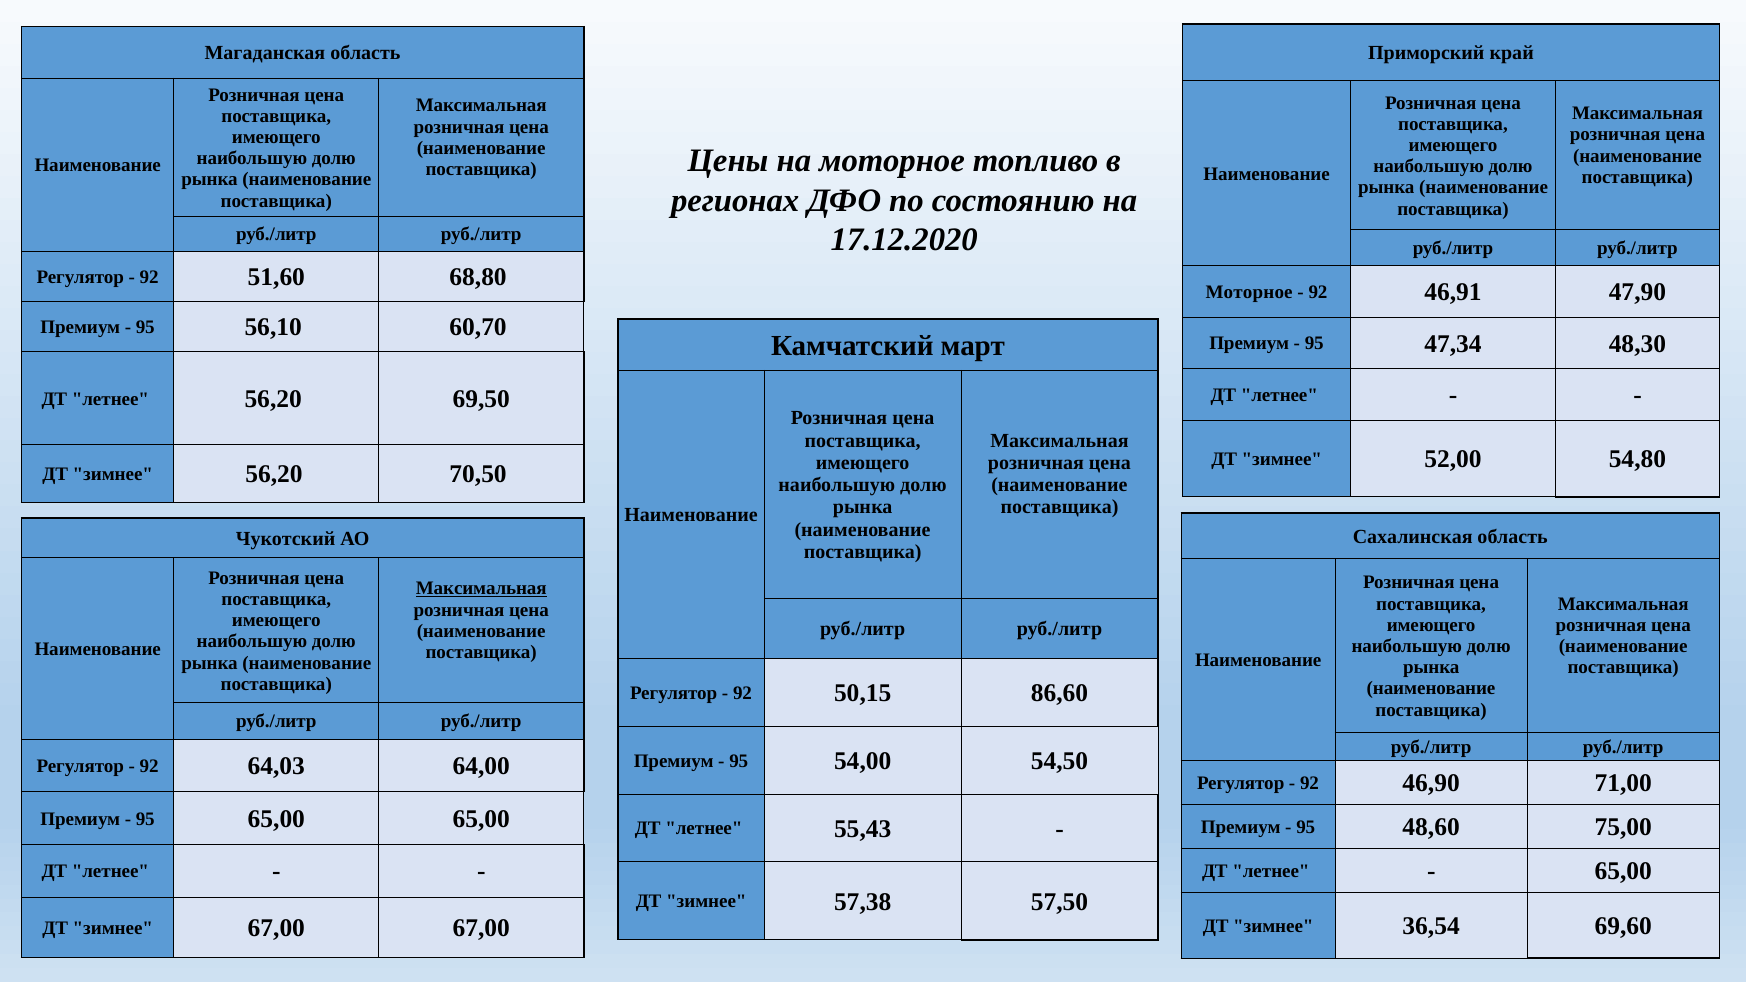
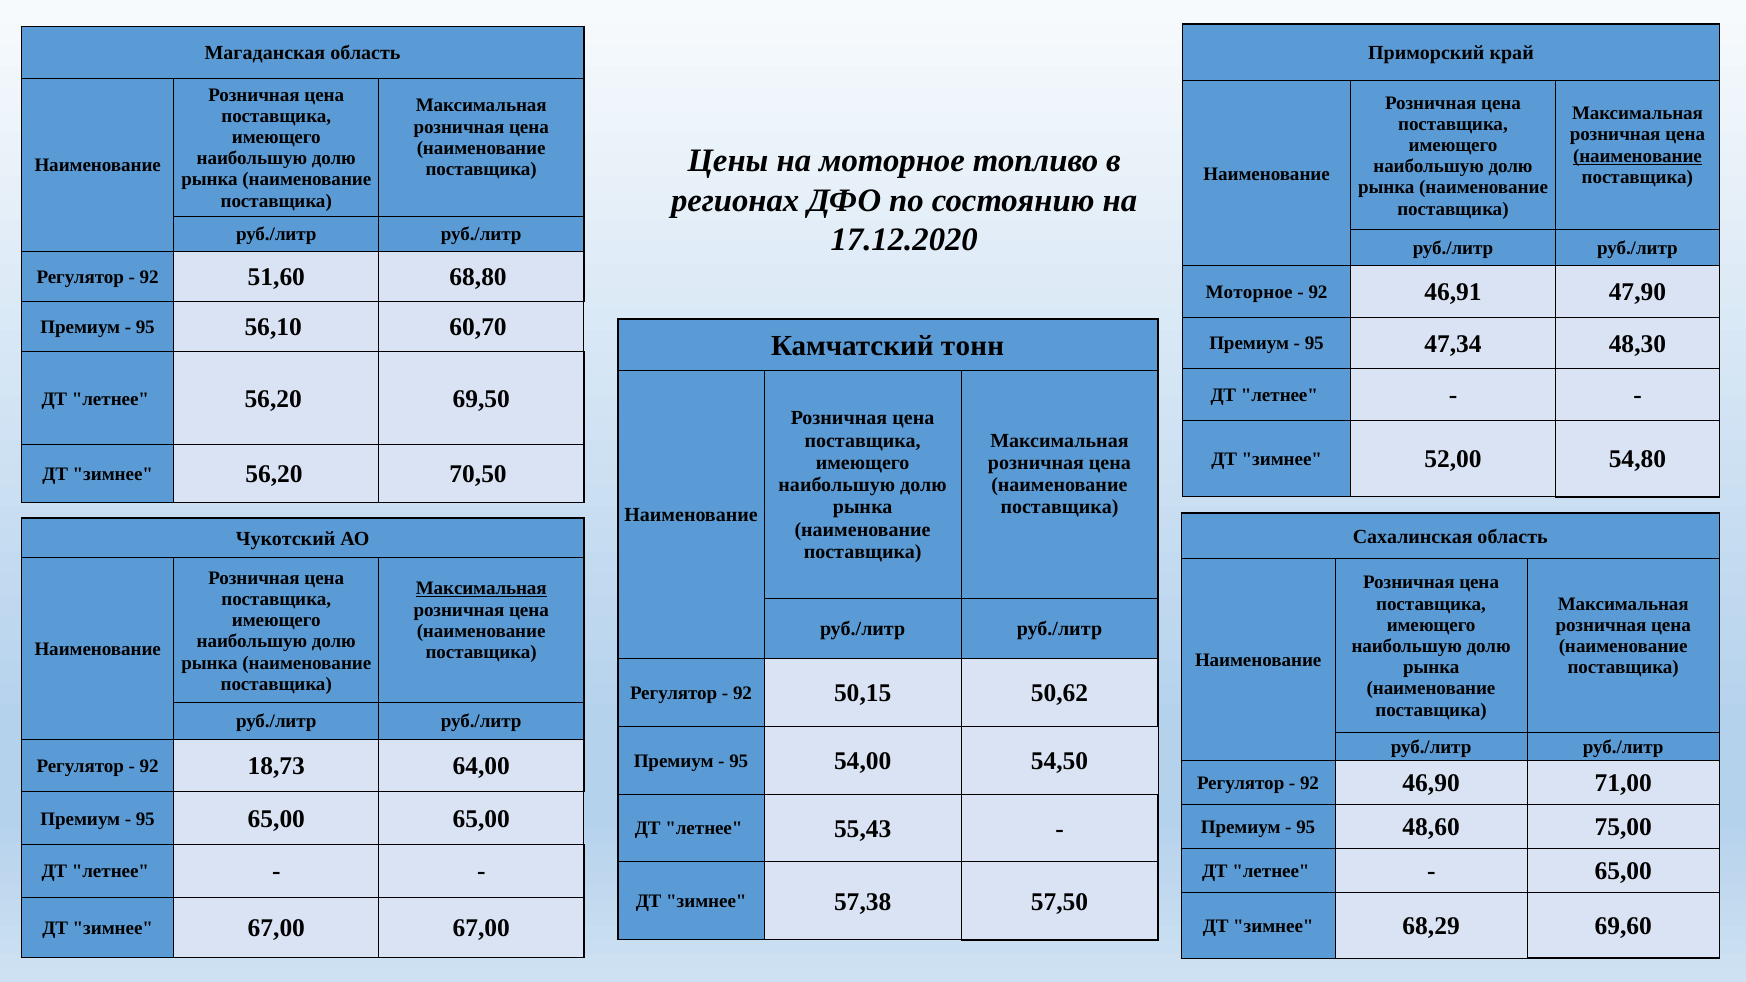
наименование at (1637, 156) underline: none -> present
март: март -> тонн
86,60: 86,60 -> 50,62
64,03: 64,03 -> 18,73
36,54: 36,54 -> 68,29
